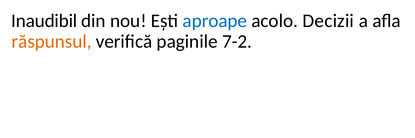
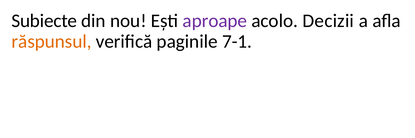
Inaudibil: Inaudibil -> Subiecte
aproape colour: blue -> purple
7-2: 7-2 -> 7-1
